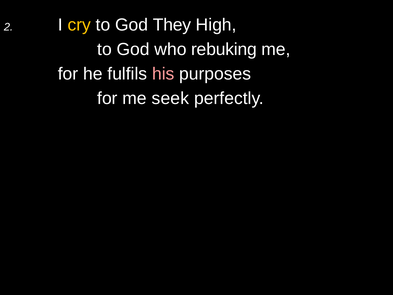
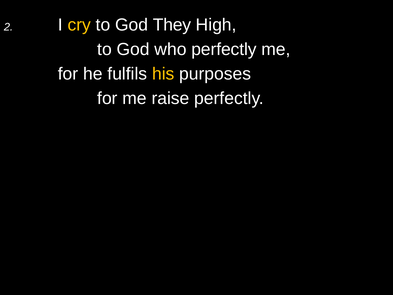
who rebuking: rebuking -> perfectly
his colour: pink -> yellow
seek: seek -> raise
